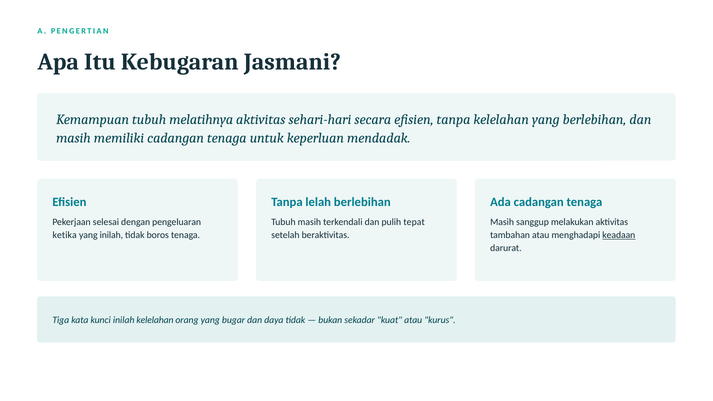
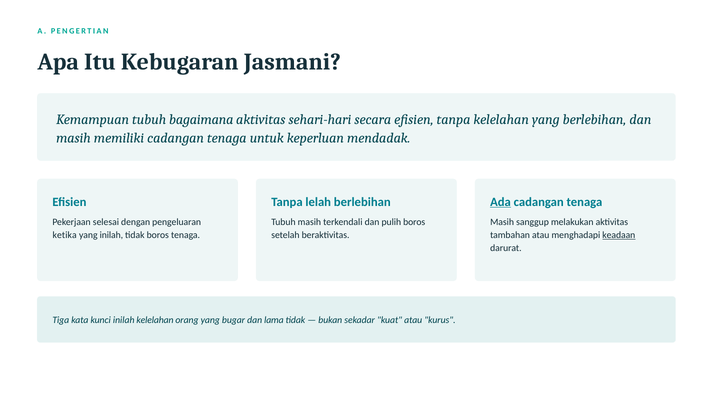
melatihnya: melatihnya -> bagaimana
Ada underline: none -> present
pulih tepat: tepat -> boros
daya: daya -> lama
